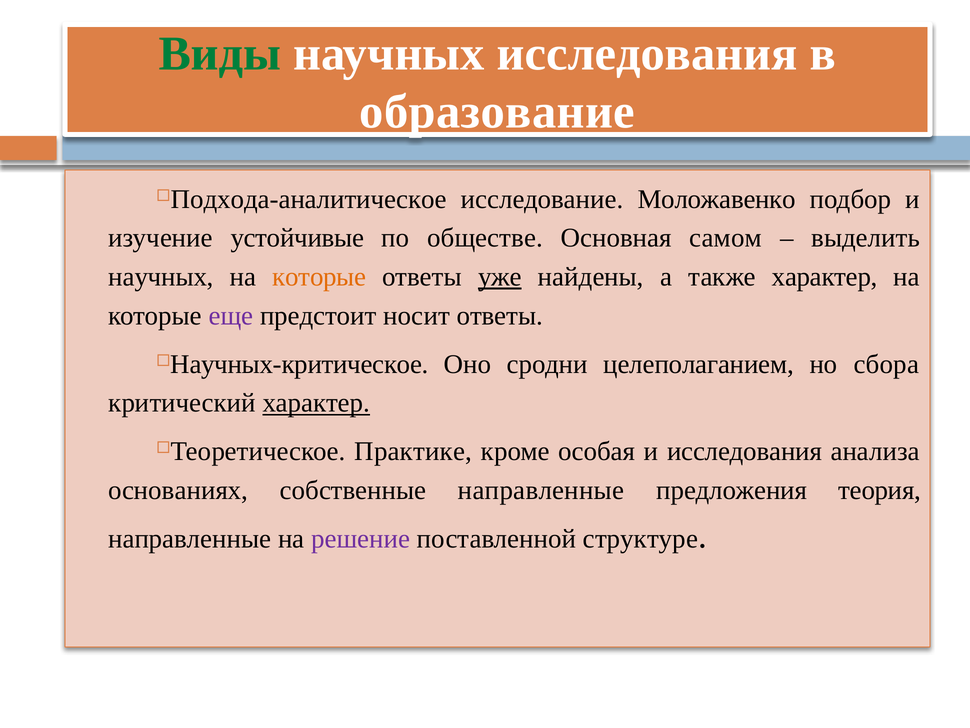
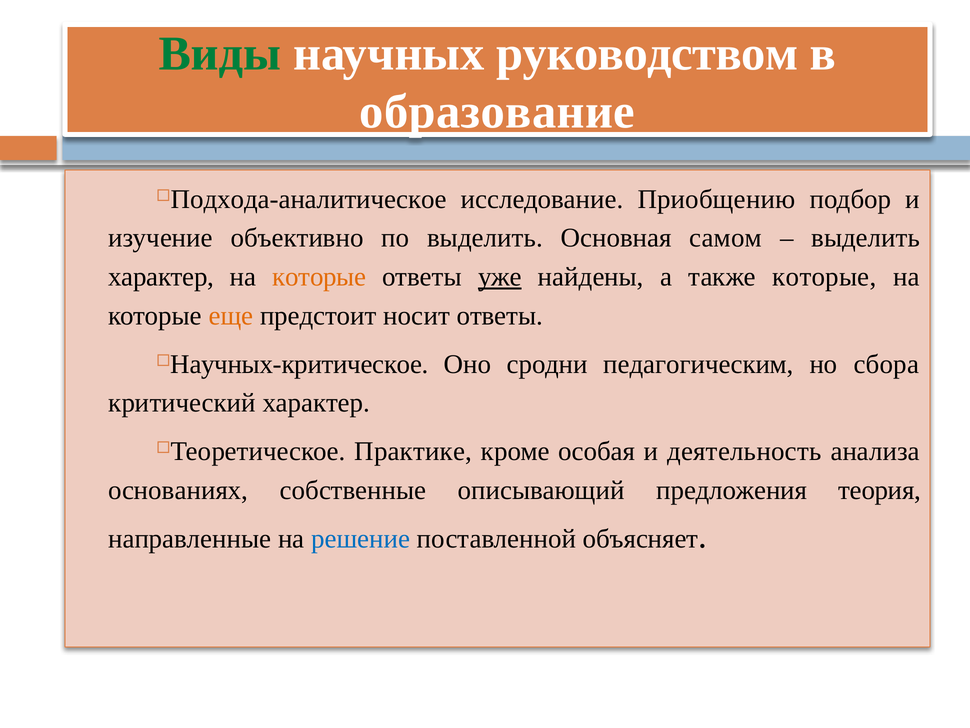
научных исследования: исследования -> руководством
Моложавенко: Моложавенко -> Приобщению
устойчивые: устойчивые -> объективно
по обществе: обществе -> выделить
научных at (161, 277): научных -> характер
также характер: характер -> которые
еще colour: purple -> orange
целеполаганием: целеполаганием -> педагогическим
характер at (316, 403) underline: present -> none
и исследования: исследования -> деятельность
собственные направленные: направленные -> описывающий
решение colour: purple -> blue
структуре: структуре -> объясняет
